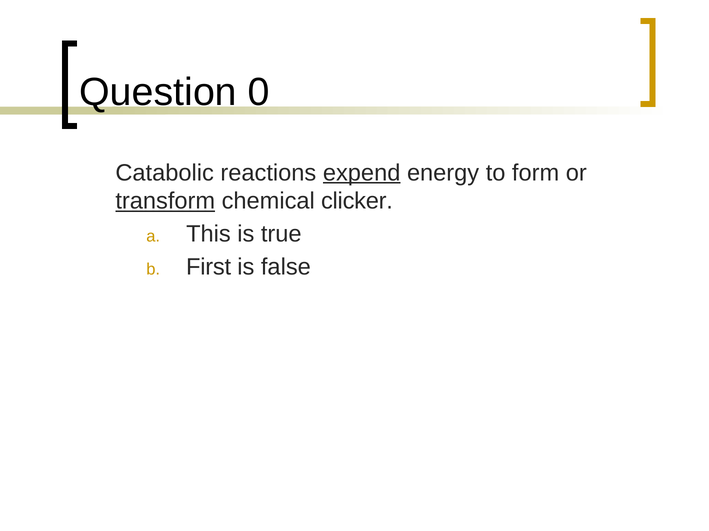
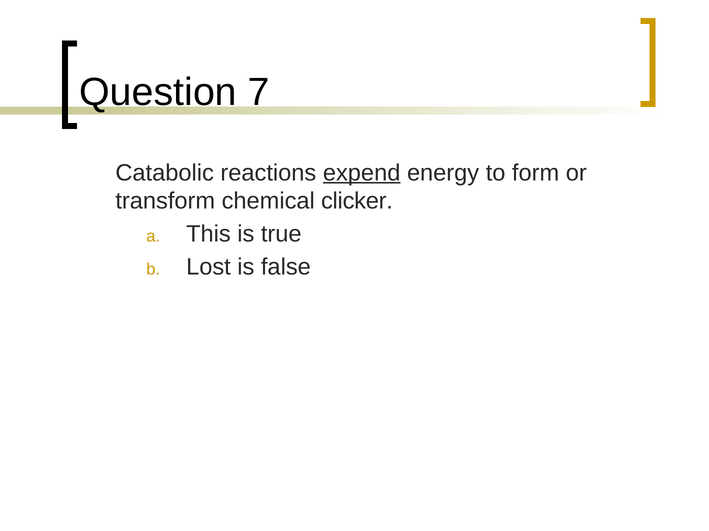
0: 0 -> 7
transform underline: present -> none
First: First -> Lost
